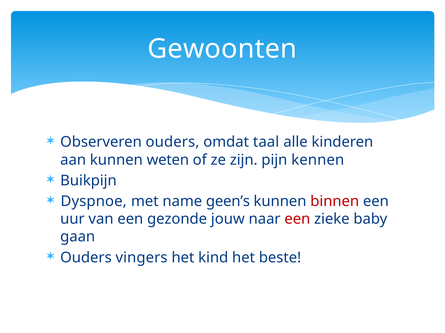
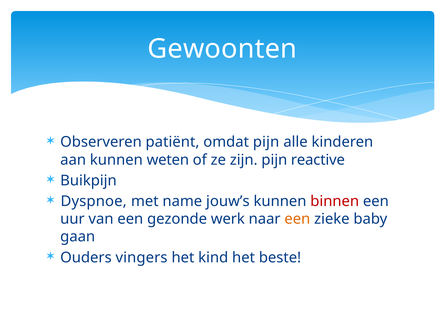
Observeren ouders: ouders -> patiënt
omdat taal: taal -> pijn
kennen: kennen -> reactive
geen’s: geen’s -> jouw’s
jouw: jouw -> werk
een at (297, 219) colour: red -> orange
